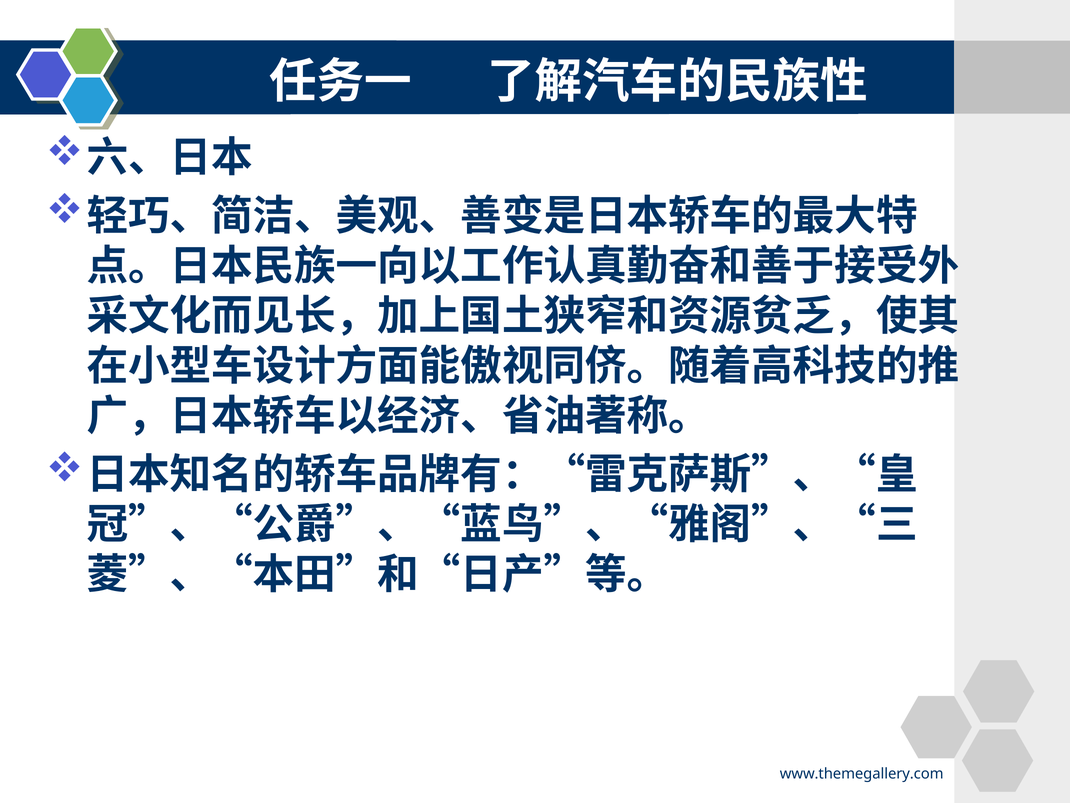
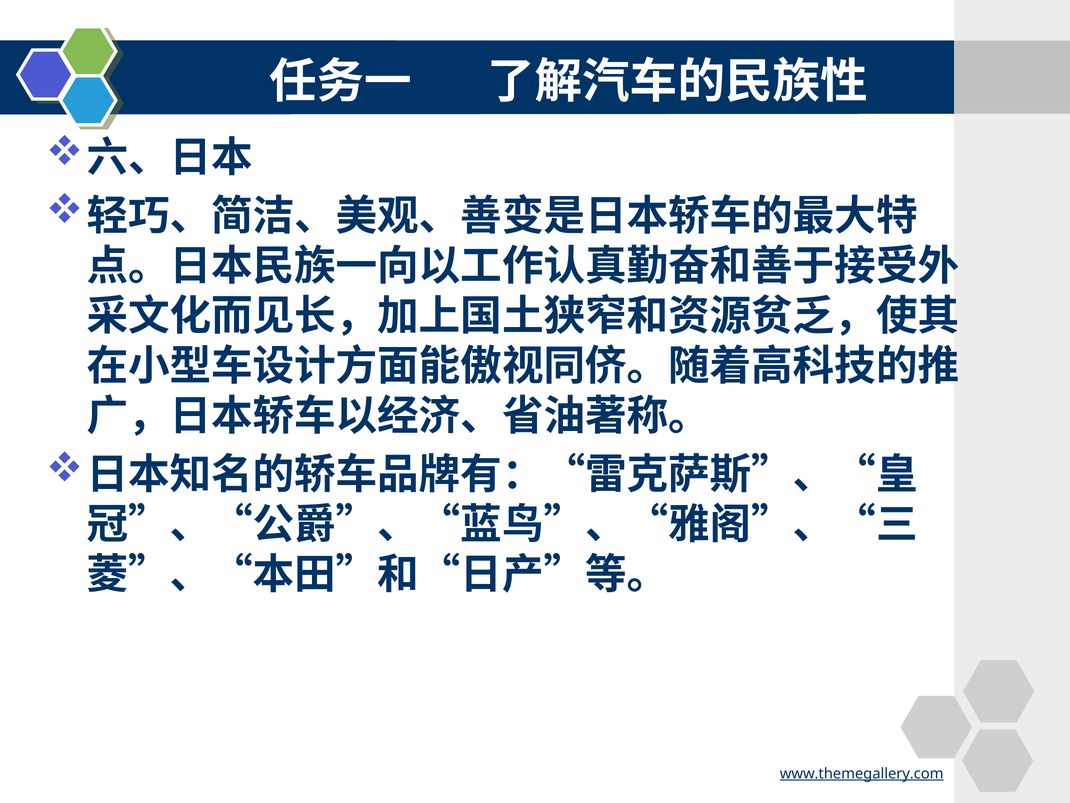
www.themegallery.com underline: none -> present
